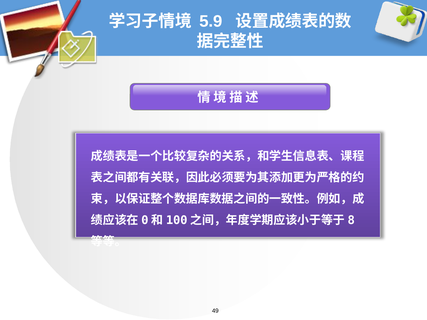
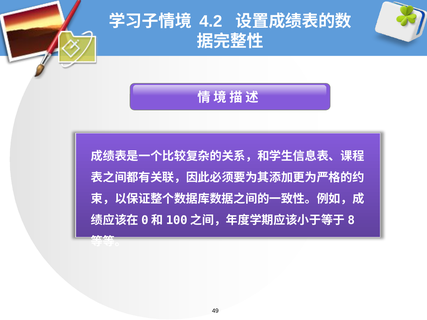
5.9: 5.9 -> 4.2
